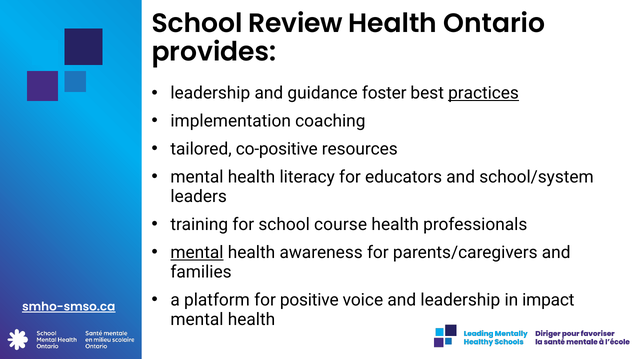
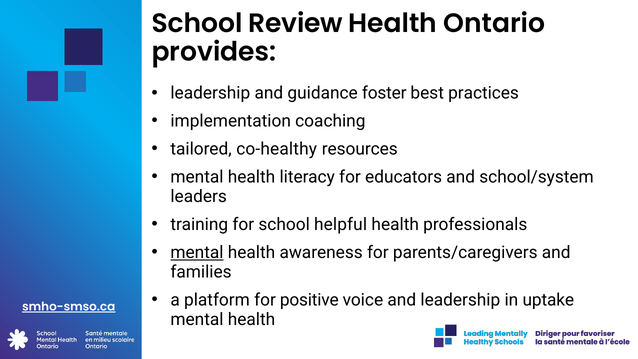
practices underline: present -> none
co-positive: co-positive -> co-healthy
course: course -> helpful
impact: impact -> uptake
